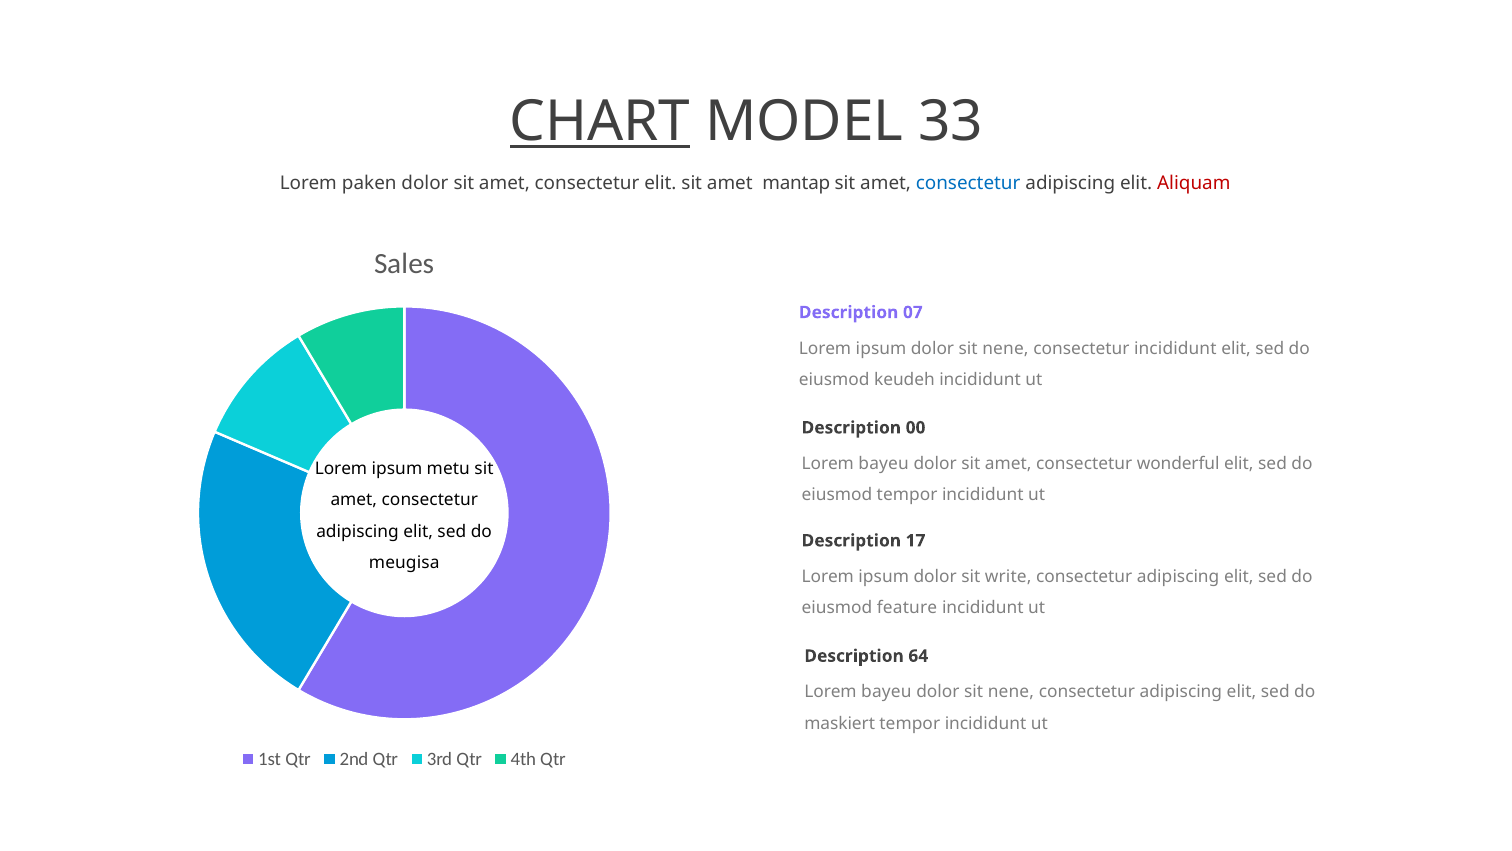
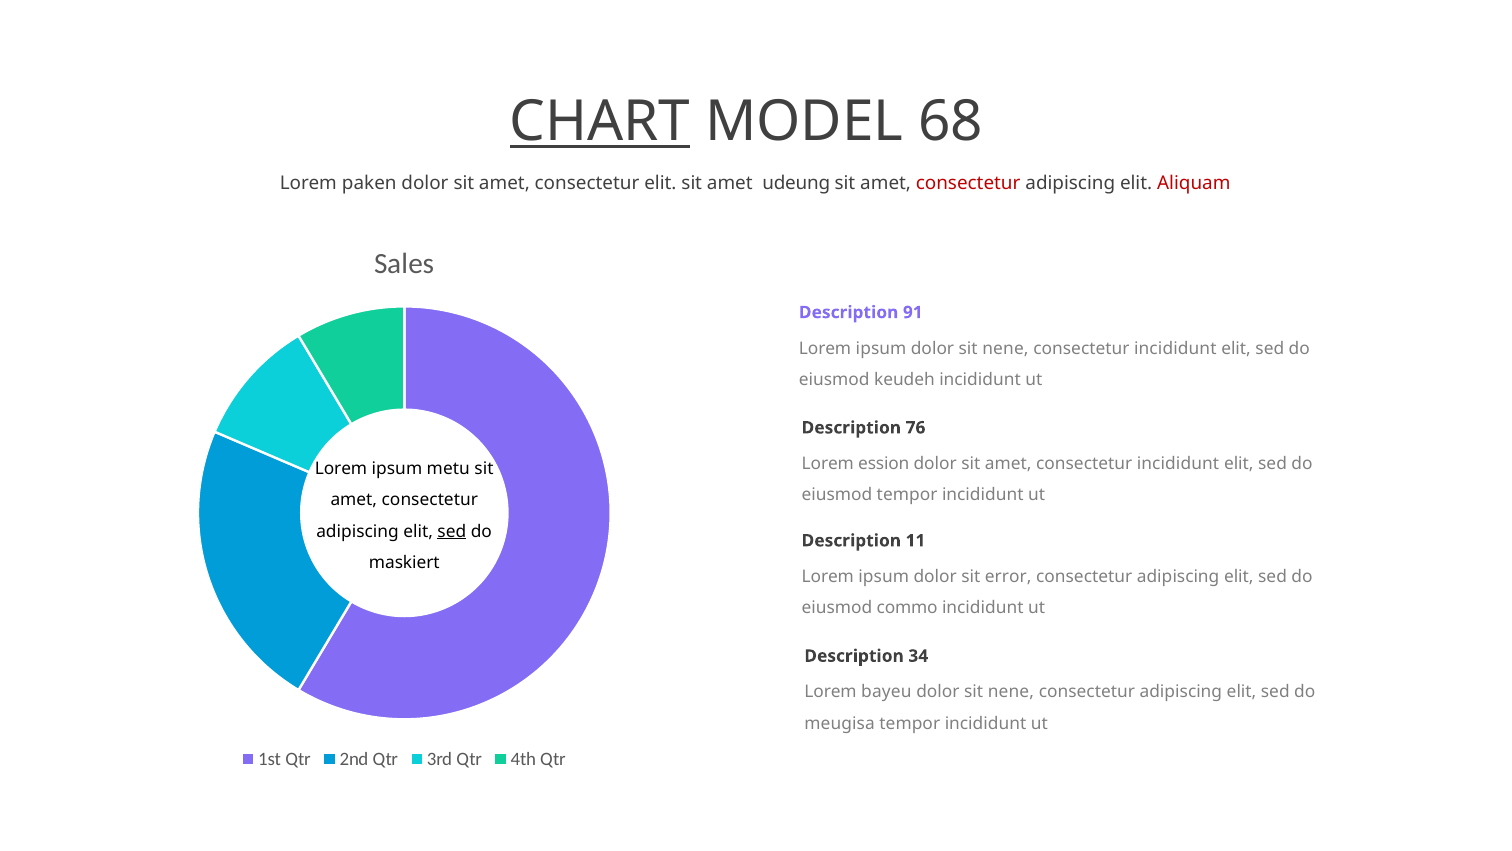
33: 33 -> 68
mantap: mantap -> udeung
consectetur at (968, 183) colour: blue -> red
07: 07 -> 91
00: 00 -> 76
bayeu at (884, 464): bayeu -> ession
amet consectetur wonderful: wonderful -> incididunt
sed at (452, 531) underline: none -> present
17: 17 -> 11
meugisa: meugisa -> maskiert
write: write -> error
feature: feature -> commo
64: 64 -> 34
maskiert: maskiert -> meugisa
